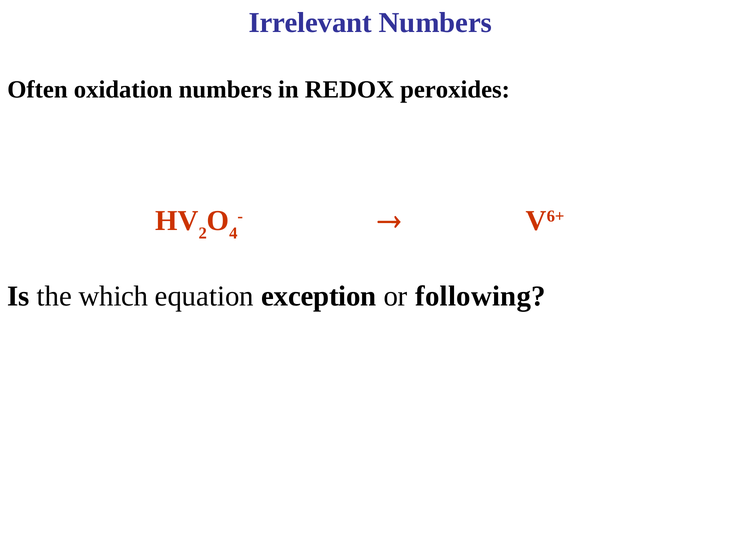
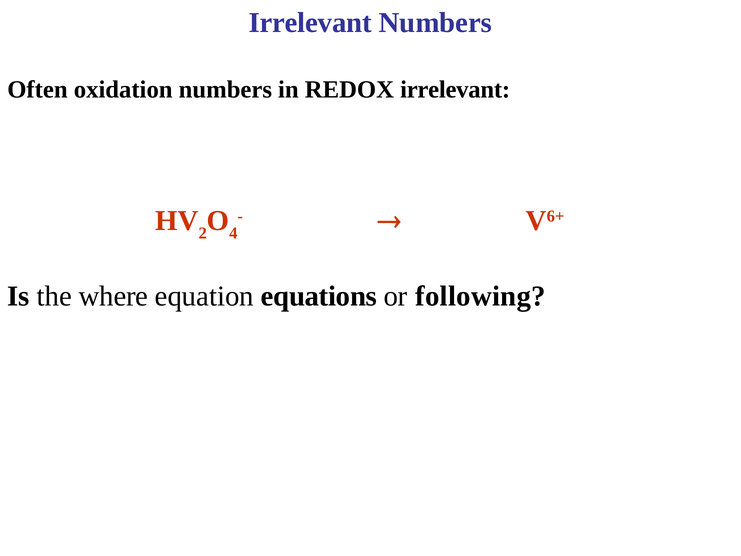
REDOX peroxides: peroxides -> irrelevant
which: which -> where
exception: exception -> equations
